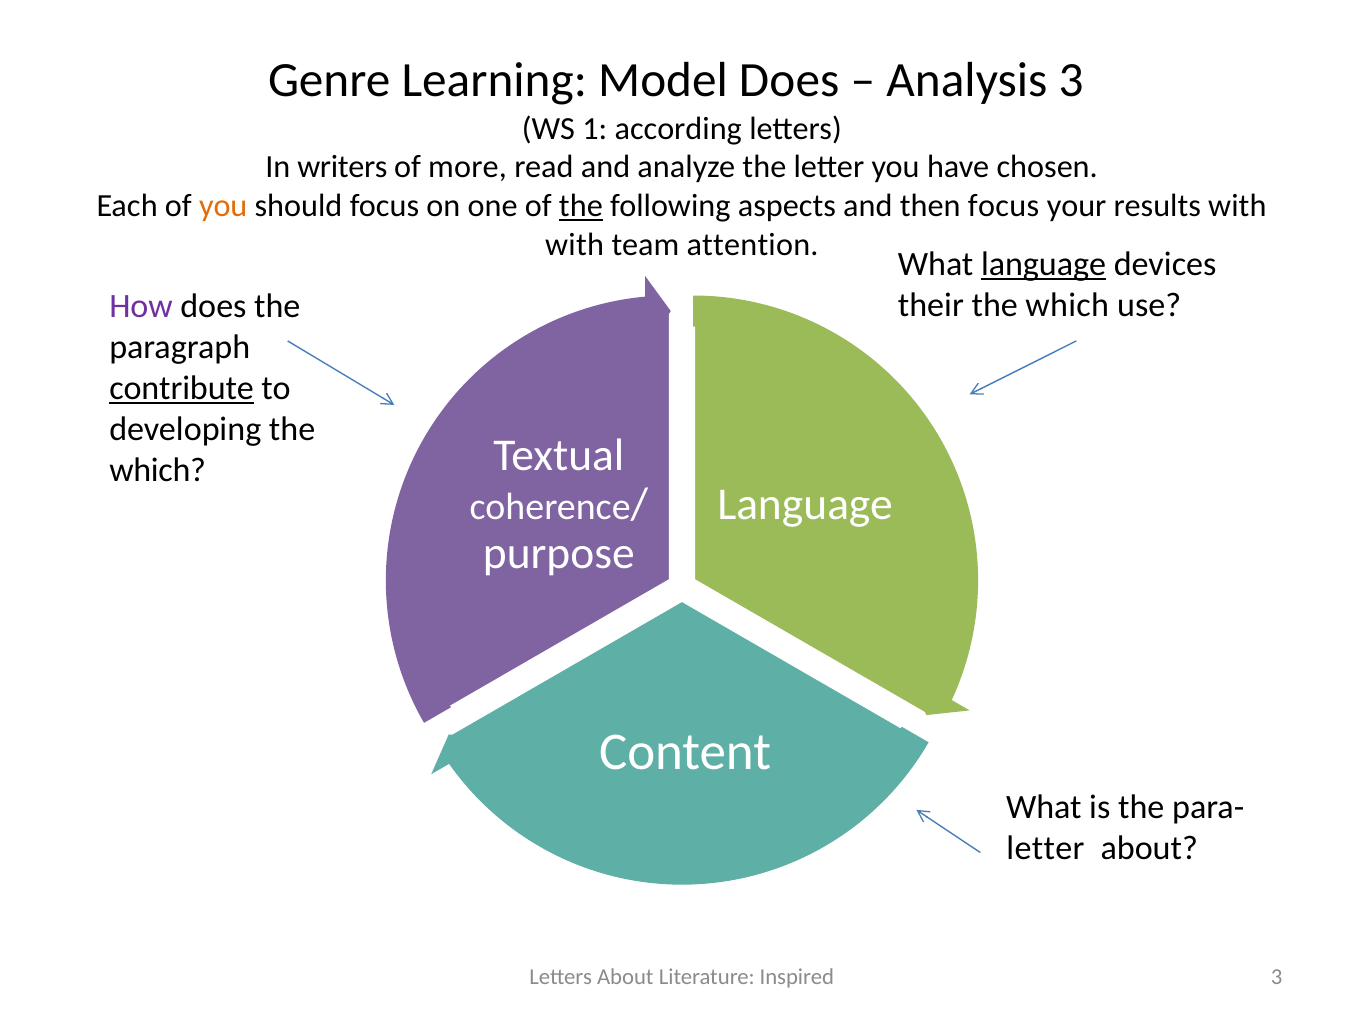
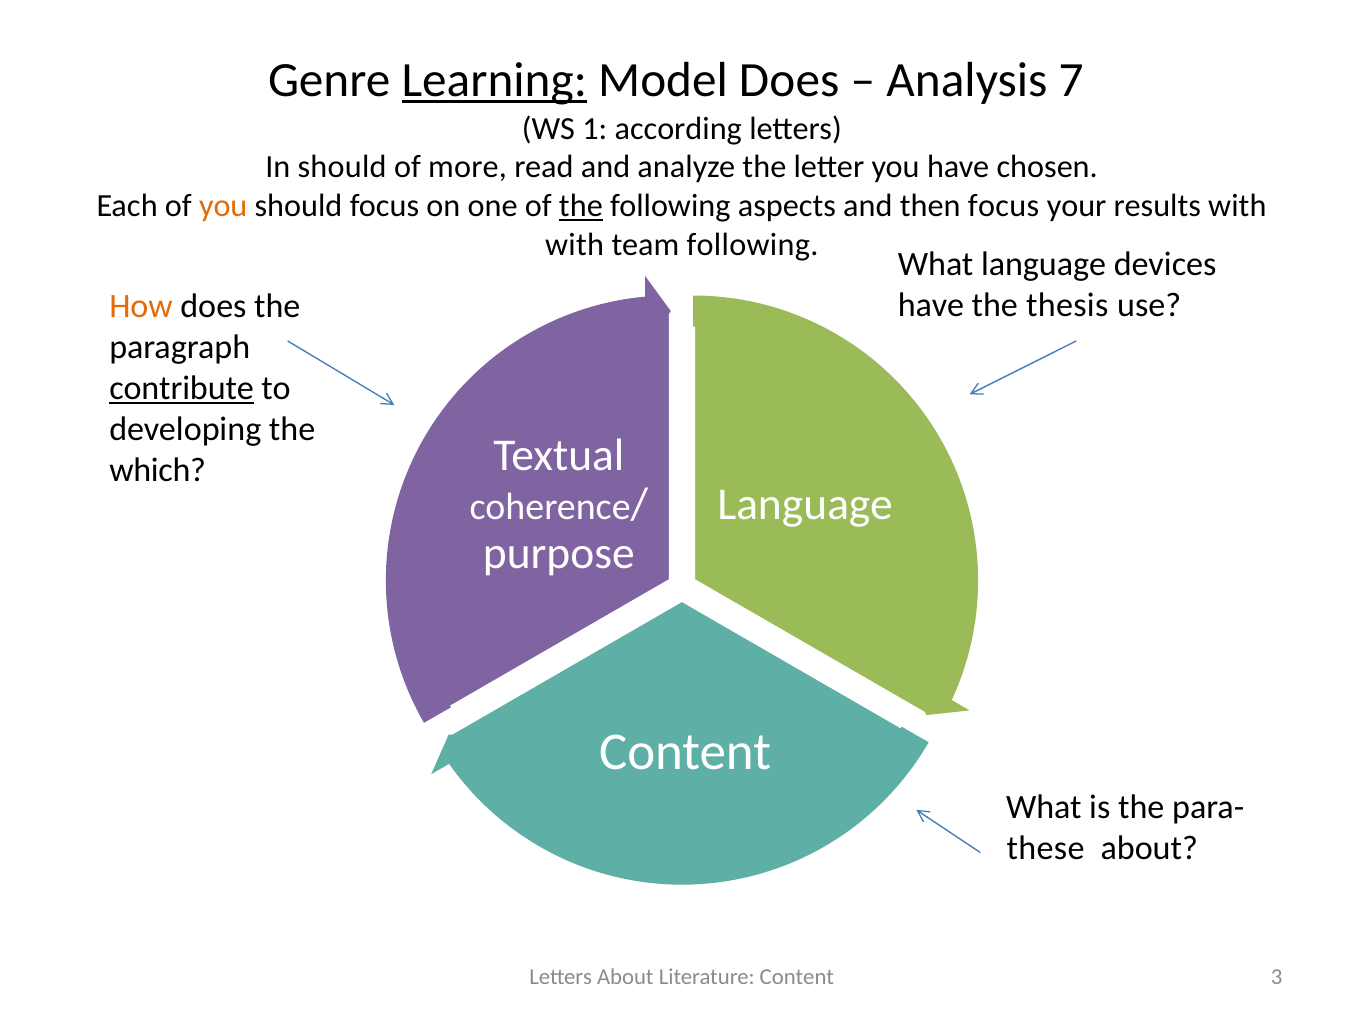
Learning underline: none -> present
Analysis 3: 3 -> 7
In writers: writers -> should
team attention: attention -> following
language at (1044, 264) underline: present -> none
their at (931, 305): their -> have
which at (1067, 305): which -> thesis
How colour: purple -> orange
letter at (1046, 848): letter -> these
Literature Inspired: Inspired -> Content
